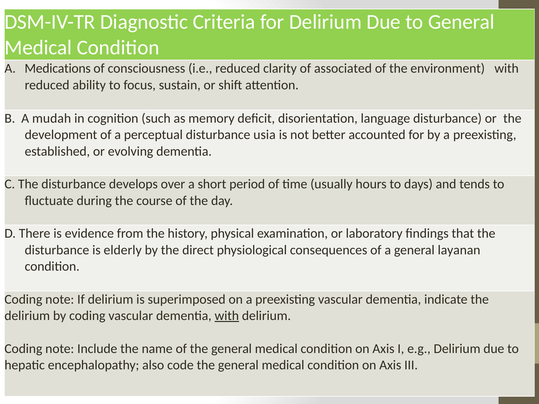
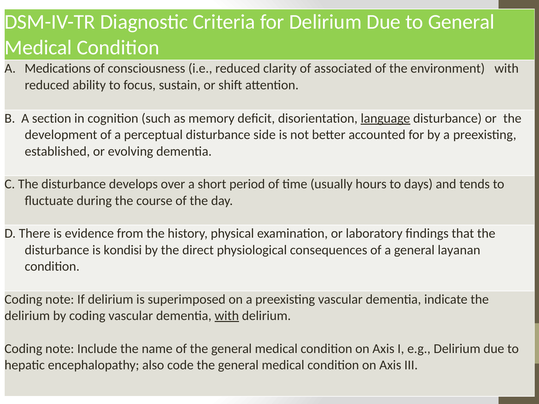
mudah: mudah -> section
language underline: none -> present
usia: usia -> side
elderly: elderly -> kondisi
